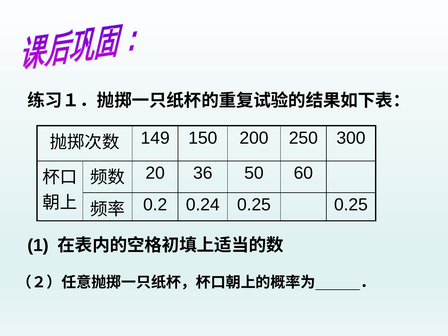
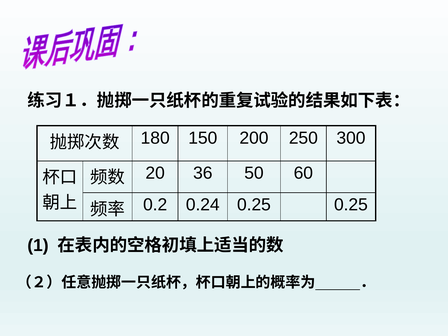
149: 149 -> 180
